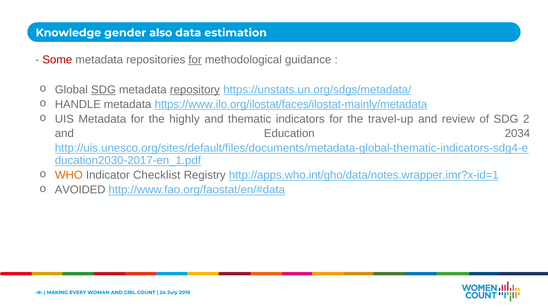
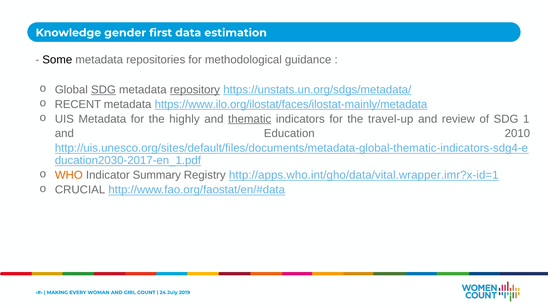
also: also -> first
Some colour: red -> black
for at (195, 60) underline: present -> none
HANDLE: HANDLE -> RECENT
thematic underline: none -> present
2: 2 -> 1
2034: 2034 -> 2010
Checklist: Checklist -> Summary
http://apps.who.int/gho/data/notes.wrapper.imr?x-id=1: http://apps.who.int/gho/data/notes.wrapper.imr?x-id=1 -> http://apps.who.int/gho/data/vital.wrapper.imr?x-id=1
AVOIDED: AVOIDED -> CRUCIAL
